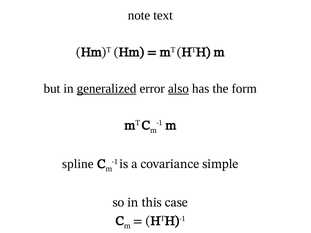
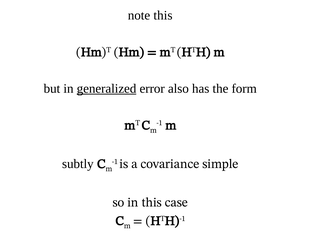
note text: text -> this
also underline: present -> none
spline: spline -> subtly
